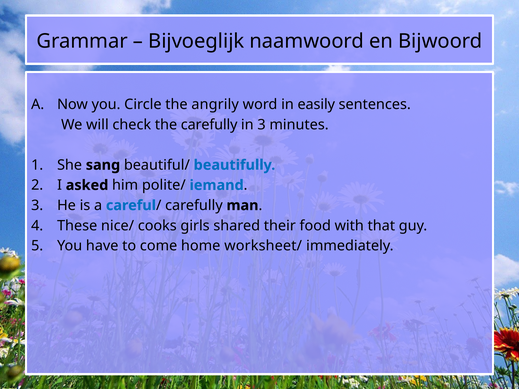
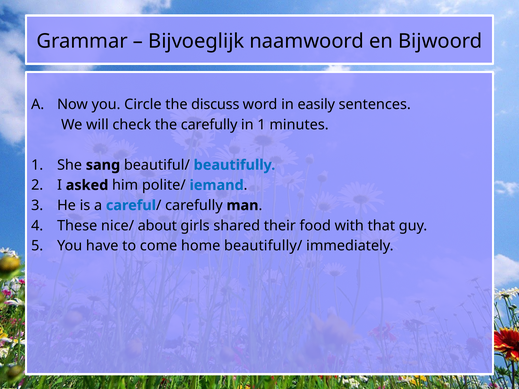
angrily: angrily -> discuss
in 3: 3 -> 1
cooks: cooks -> about
worksheet/: worksheet/ -> beautifully/
